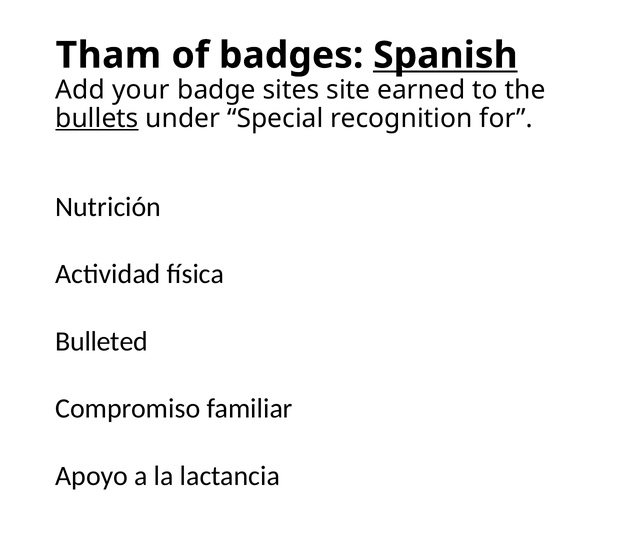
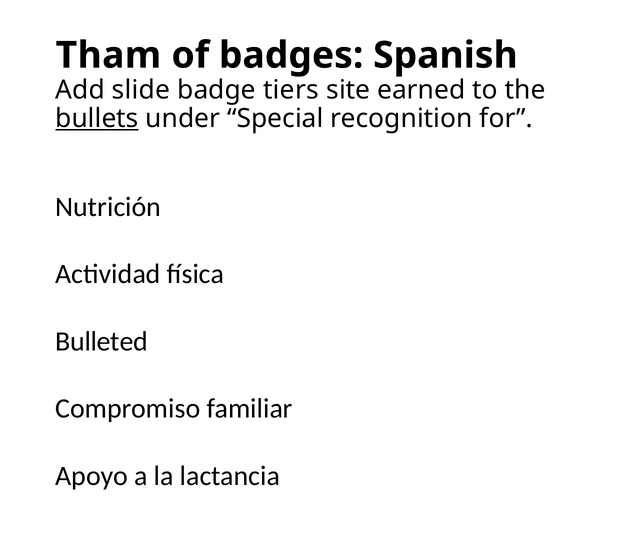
Spanish underline: present -> none
your: your -> slide
sites: sites -> tiers
